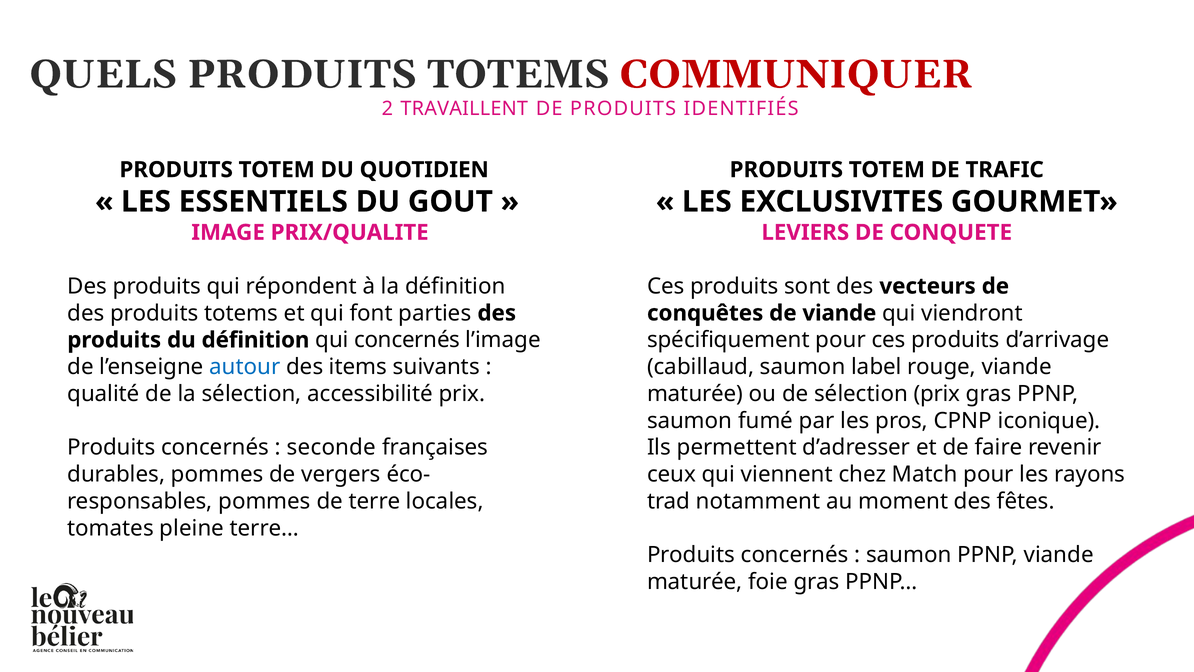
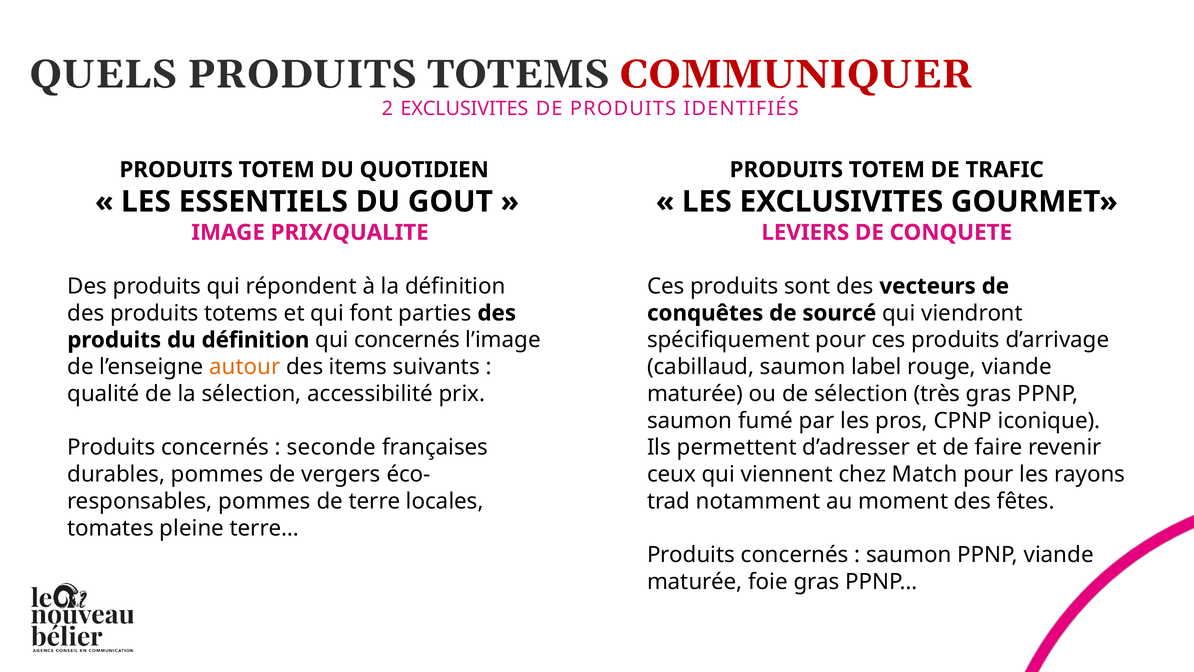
2 TRAVAILLENT: TRAVAILLENT -> EXCLUSIVITES
de viande: viande -> sourcé
autour colour: blue -> orange
sélection prix: prix -> très
